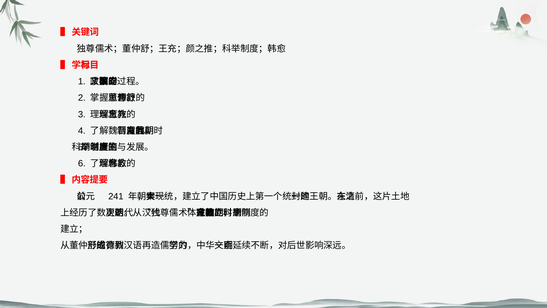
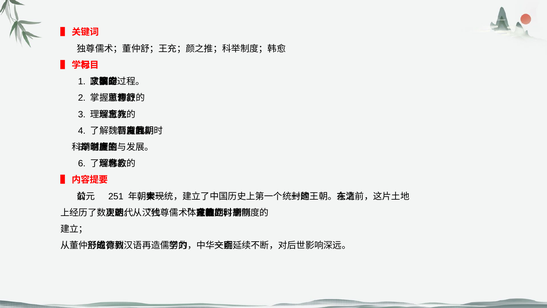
241: 241 -> 251
